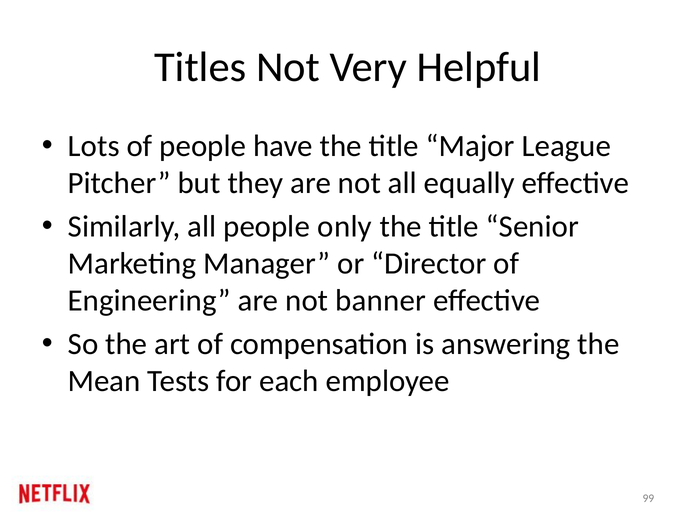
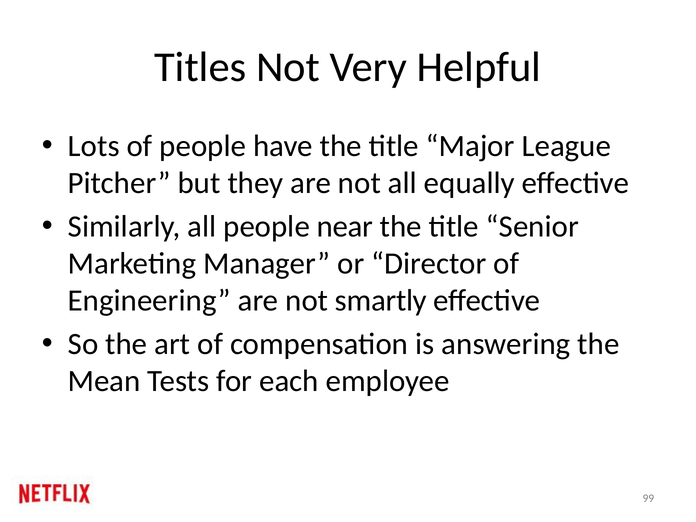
only: only -> near
banner: banner -> smartly
